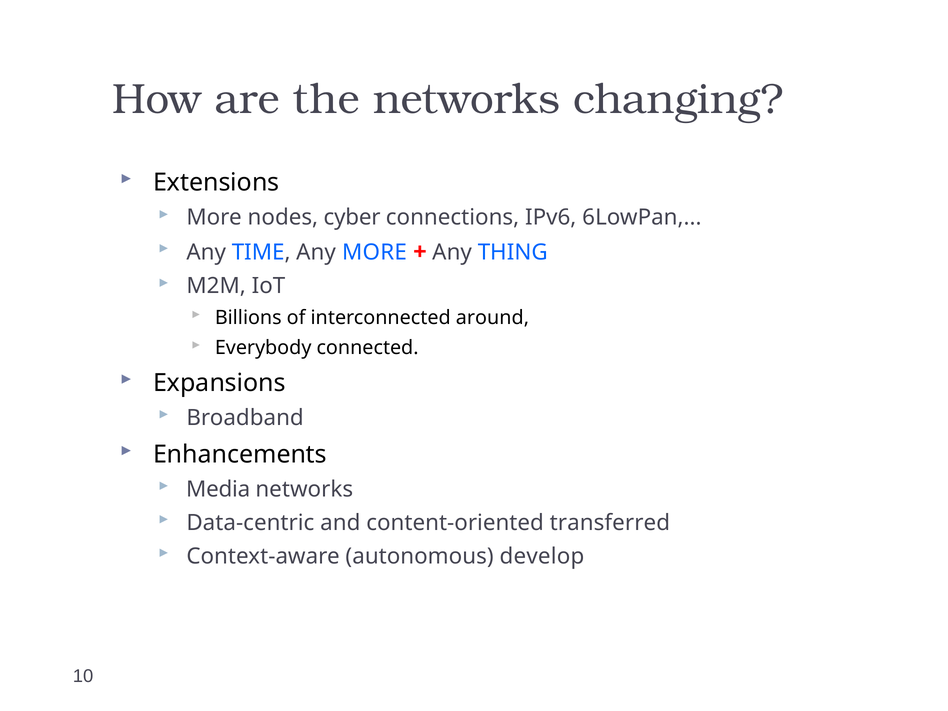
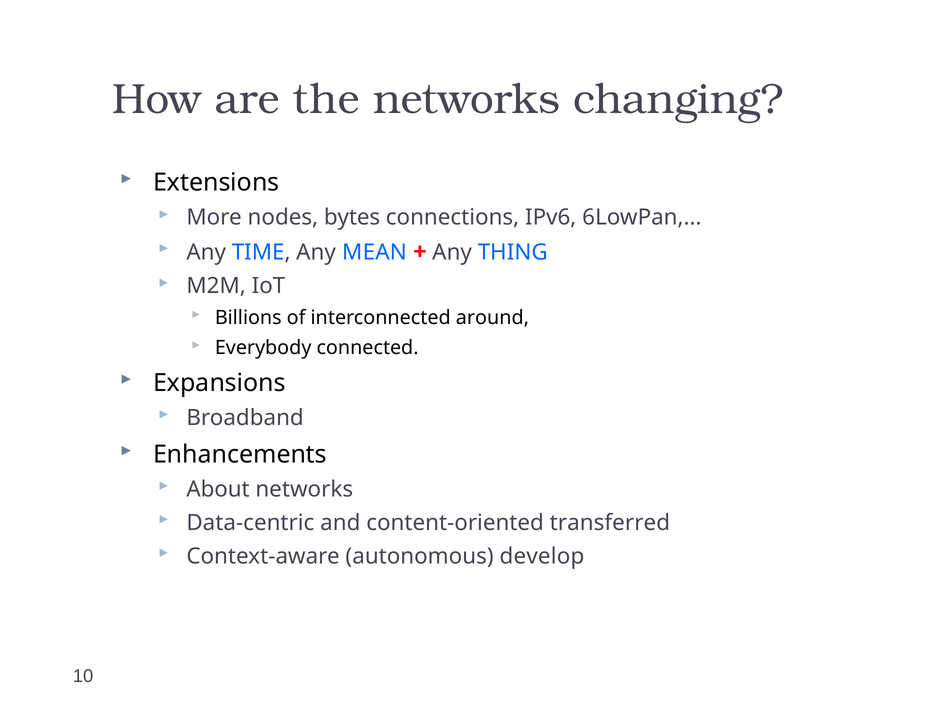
cyber: cyber -> bytes
Any MORE: MORE -> MEAN
Media: Media -> About
